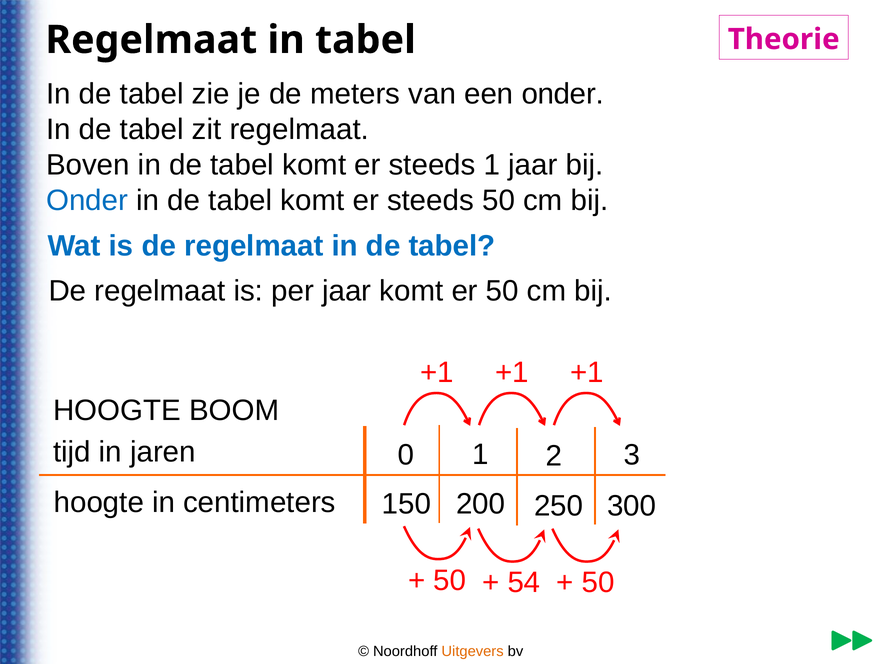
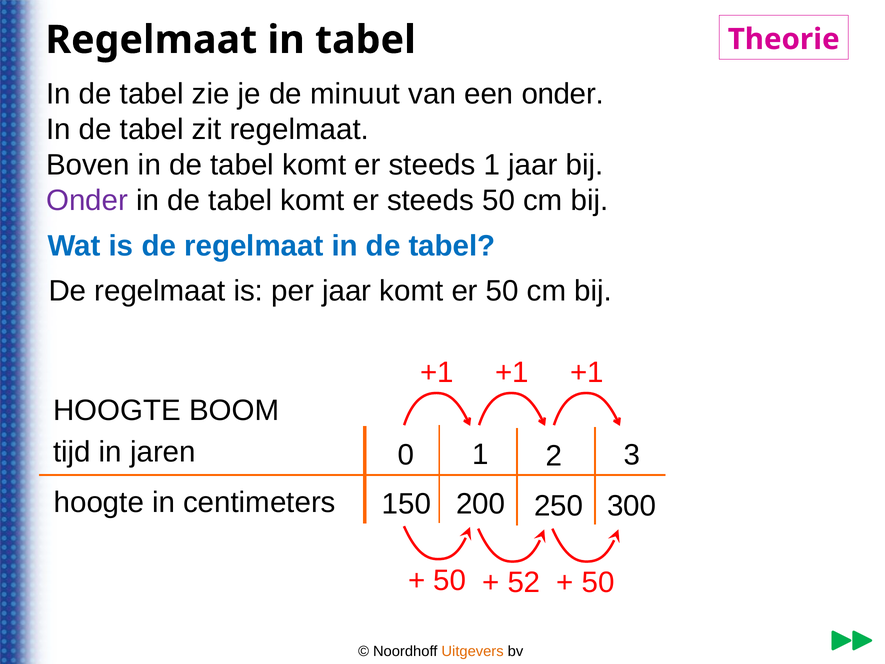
meters: meters -> minuut
Onder at (87, 200) colour: blue -> purple
54: 54 -> 52
